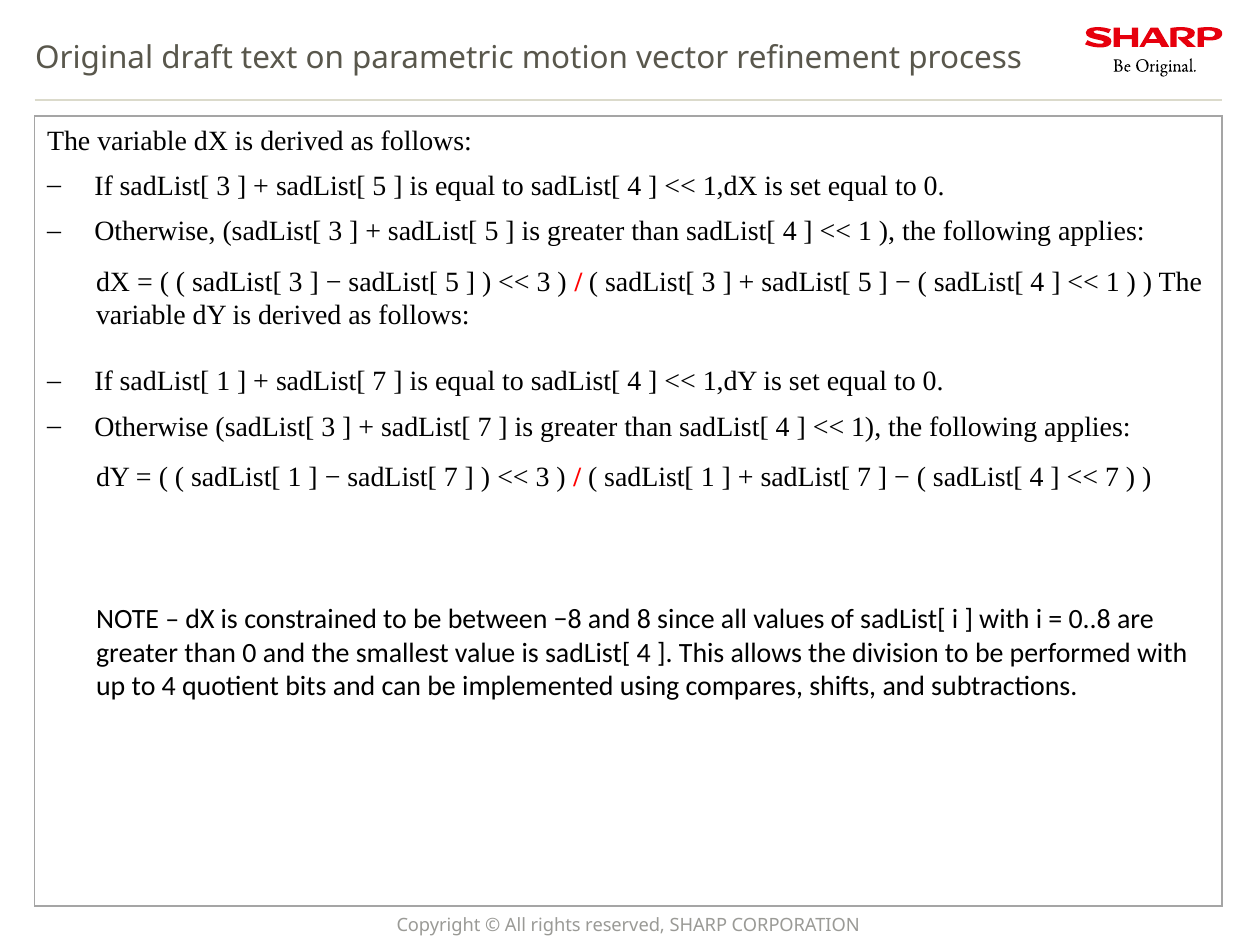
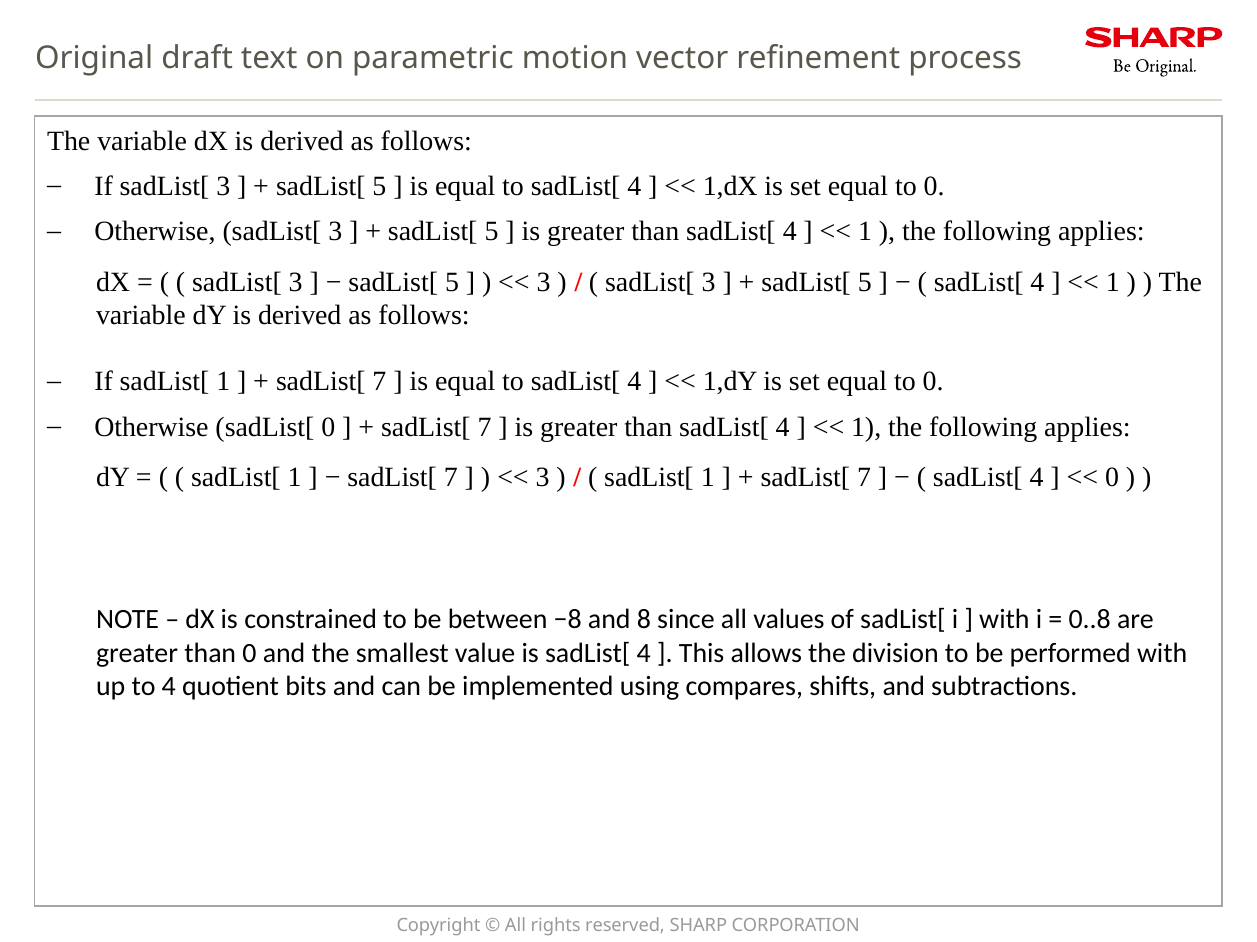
3 at (328, 427): 3 -> 0
7 at (1112, 478): 7 -> 0
